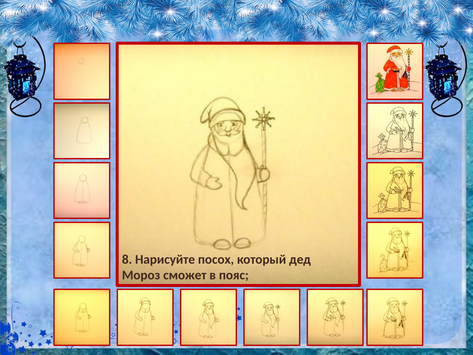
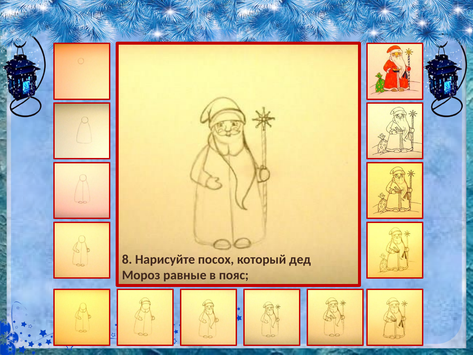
сможет: сможет -> равные
